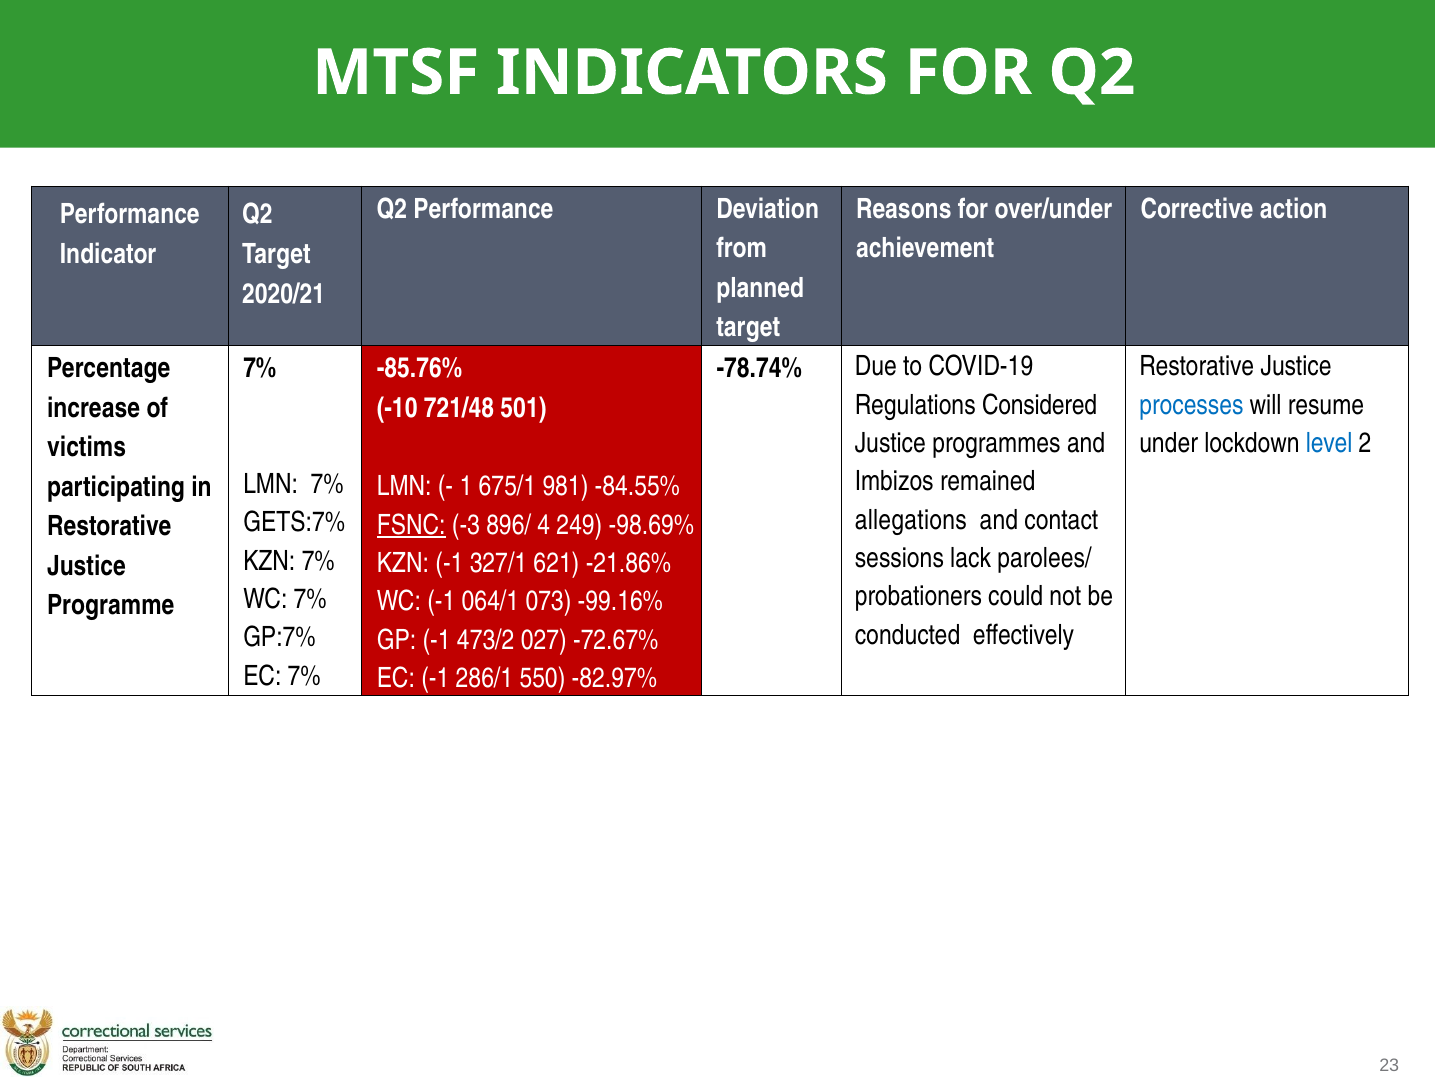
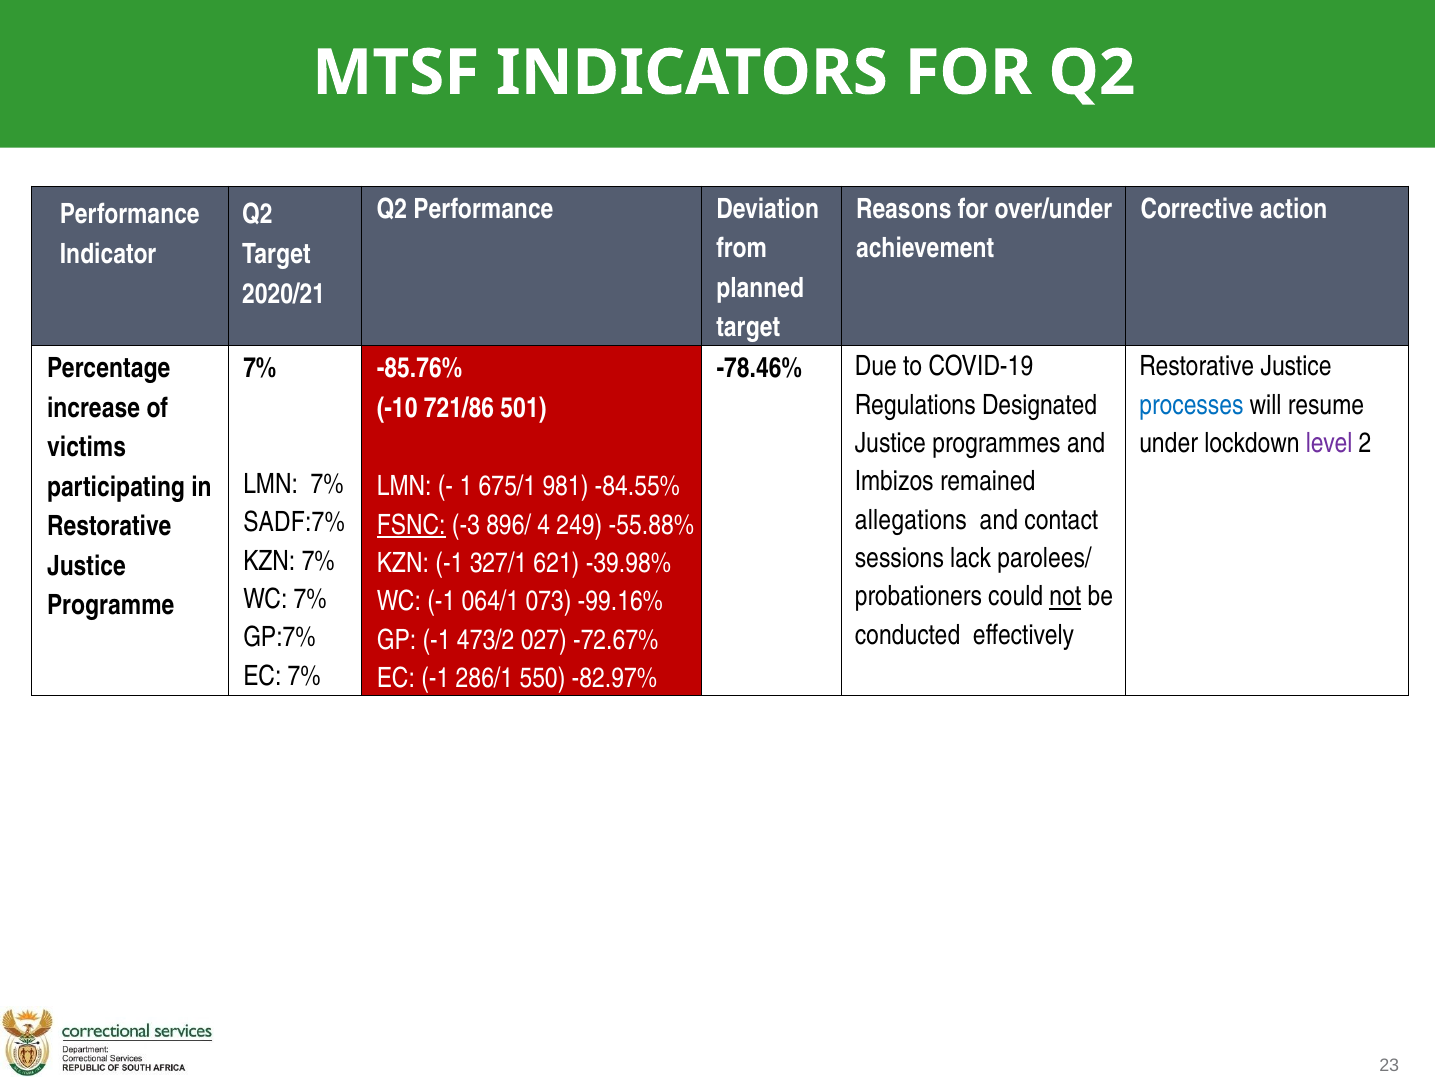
-78.74%: -78.74% -> -78.46%
Considered: Considered -> Designated
721/48: 721/48 -> 721/86
level colour: blue -> purple
GETS:7%: GETS:7% -> SADF:7%
-98.69%: -98.69% -> -55.88%
-21.86%: -21.86% -> -39.98%
not underline: none -> present
